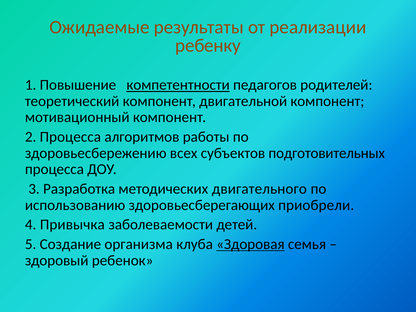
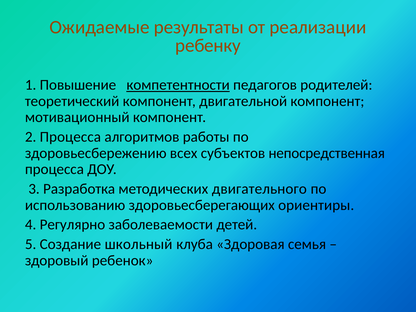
подготовительных: подготовительных -> непосредственная
приобрели: приобрели -> ориентиры
Привычка: Привычка -> Регулярно
организма: организма -> школьный
Здоровая underline: present -> none
